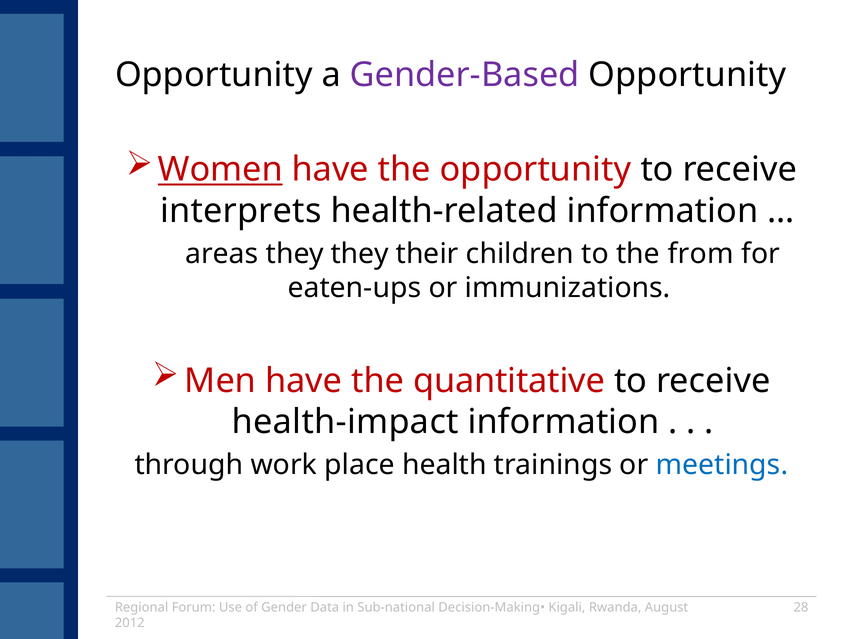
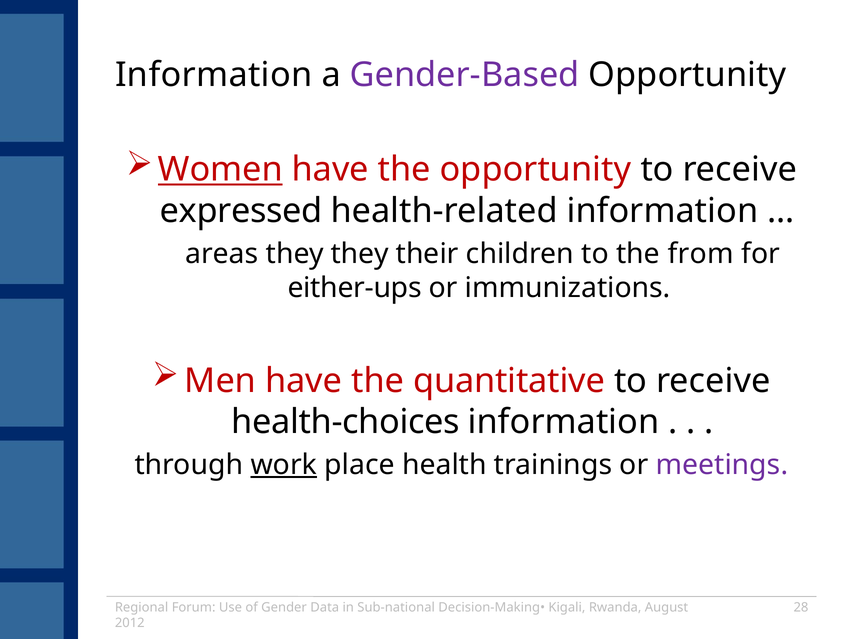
Opportunity at (214, 75): Opportunity -> Information
interprets: interprets -> expressed
eaten-ups: eaten-ups -> either-ups
health-impact: health-impact -> health-choices
work underline: none -> present
meetings colour: blue -> purple
